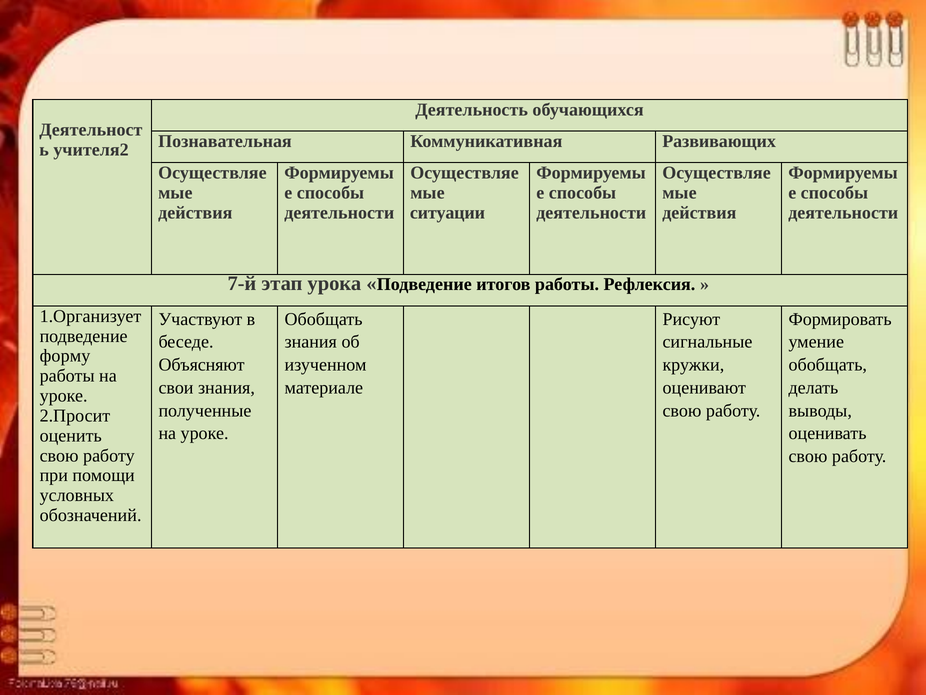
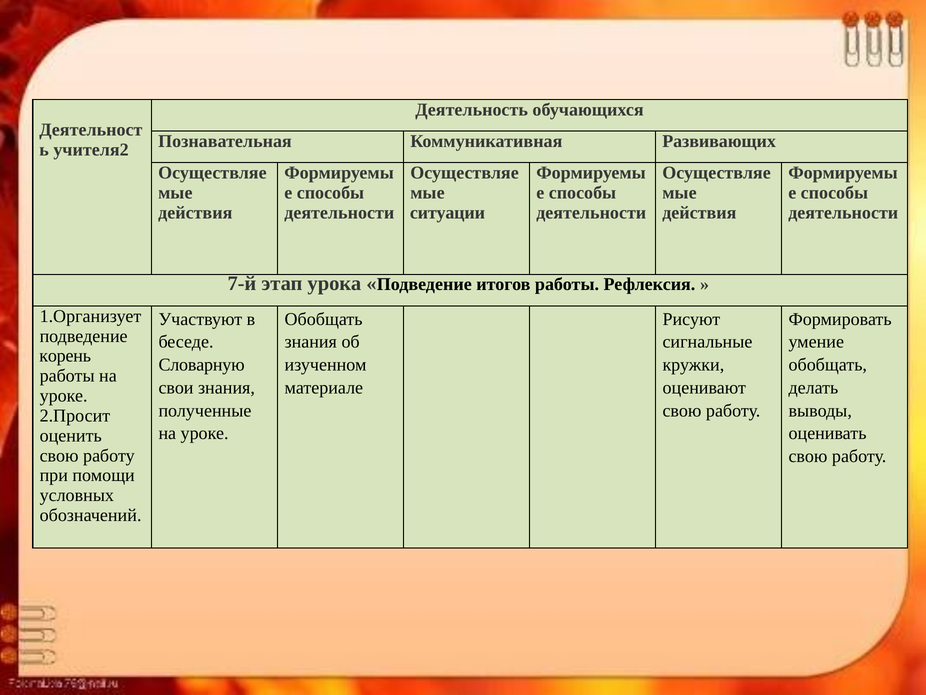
форму: форму -> корень
Объясняют: Объясняют -> Словарную
